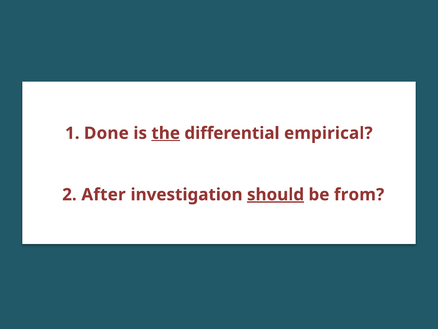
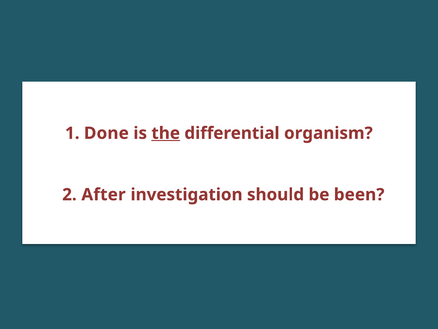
empirical: empirical -> organism
should underline: present -> none
from: from -> been
